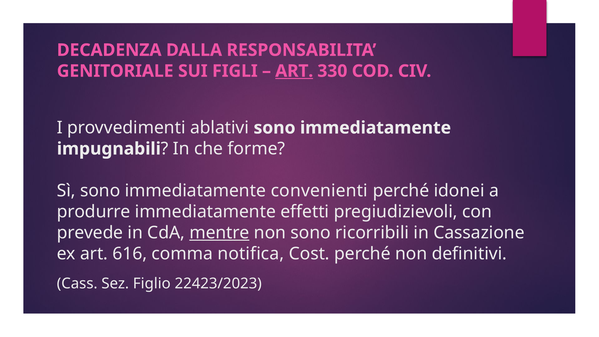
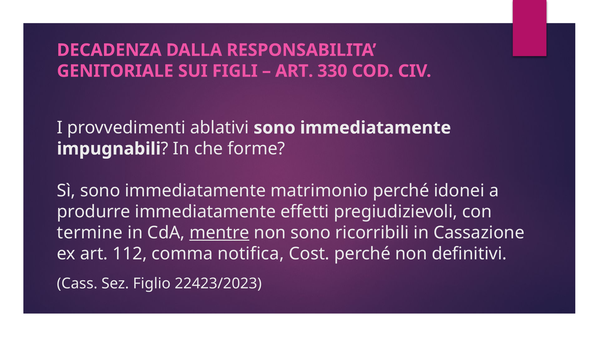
ART at (294, 71) underline: present -> none
convenienti: convenienti -> matrimonio
prevede: prevede -> termine
616: 616 -> 112
